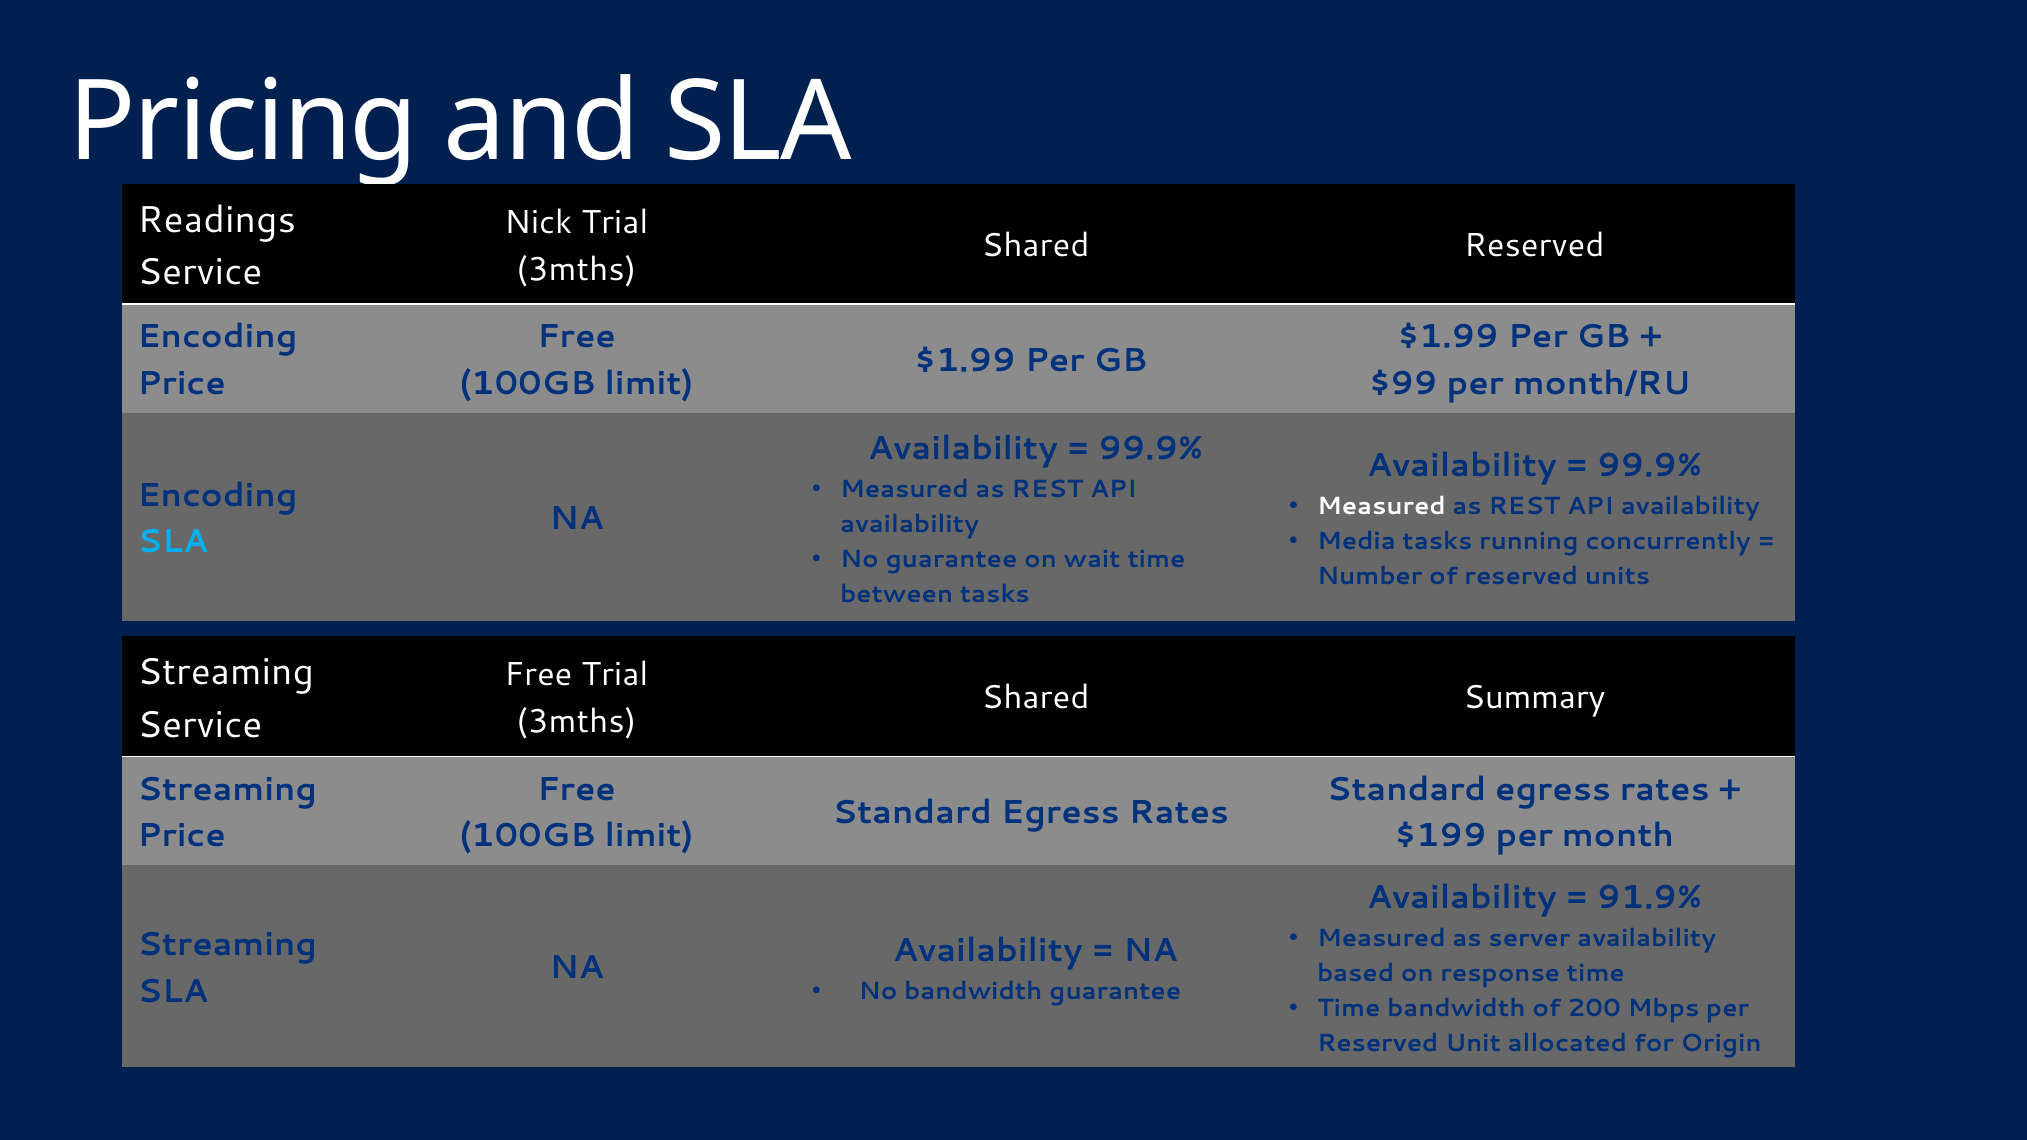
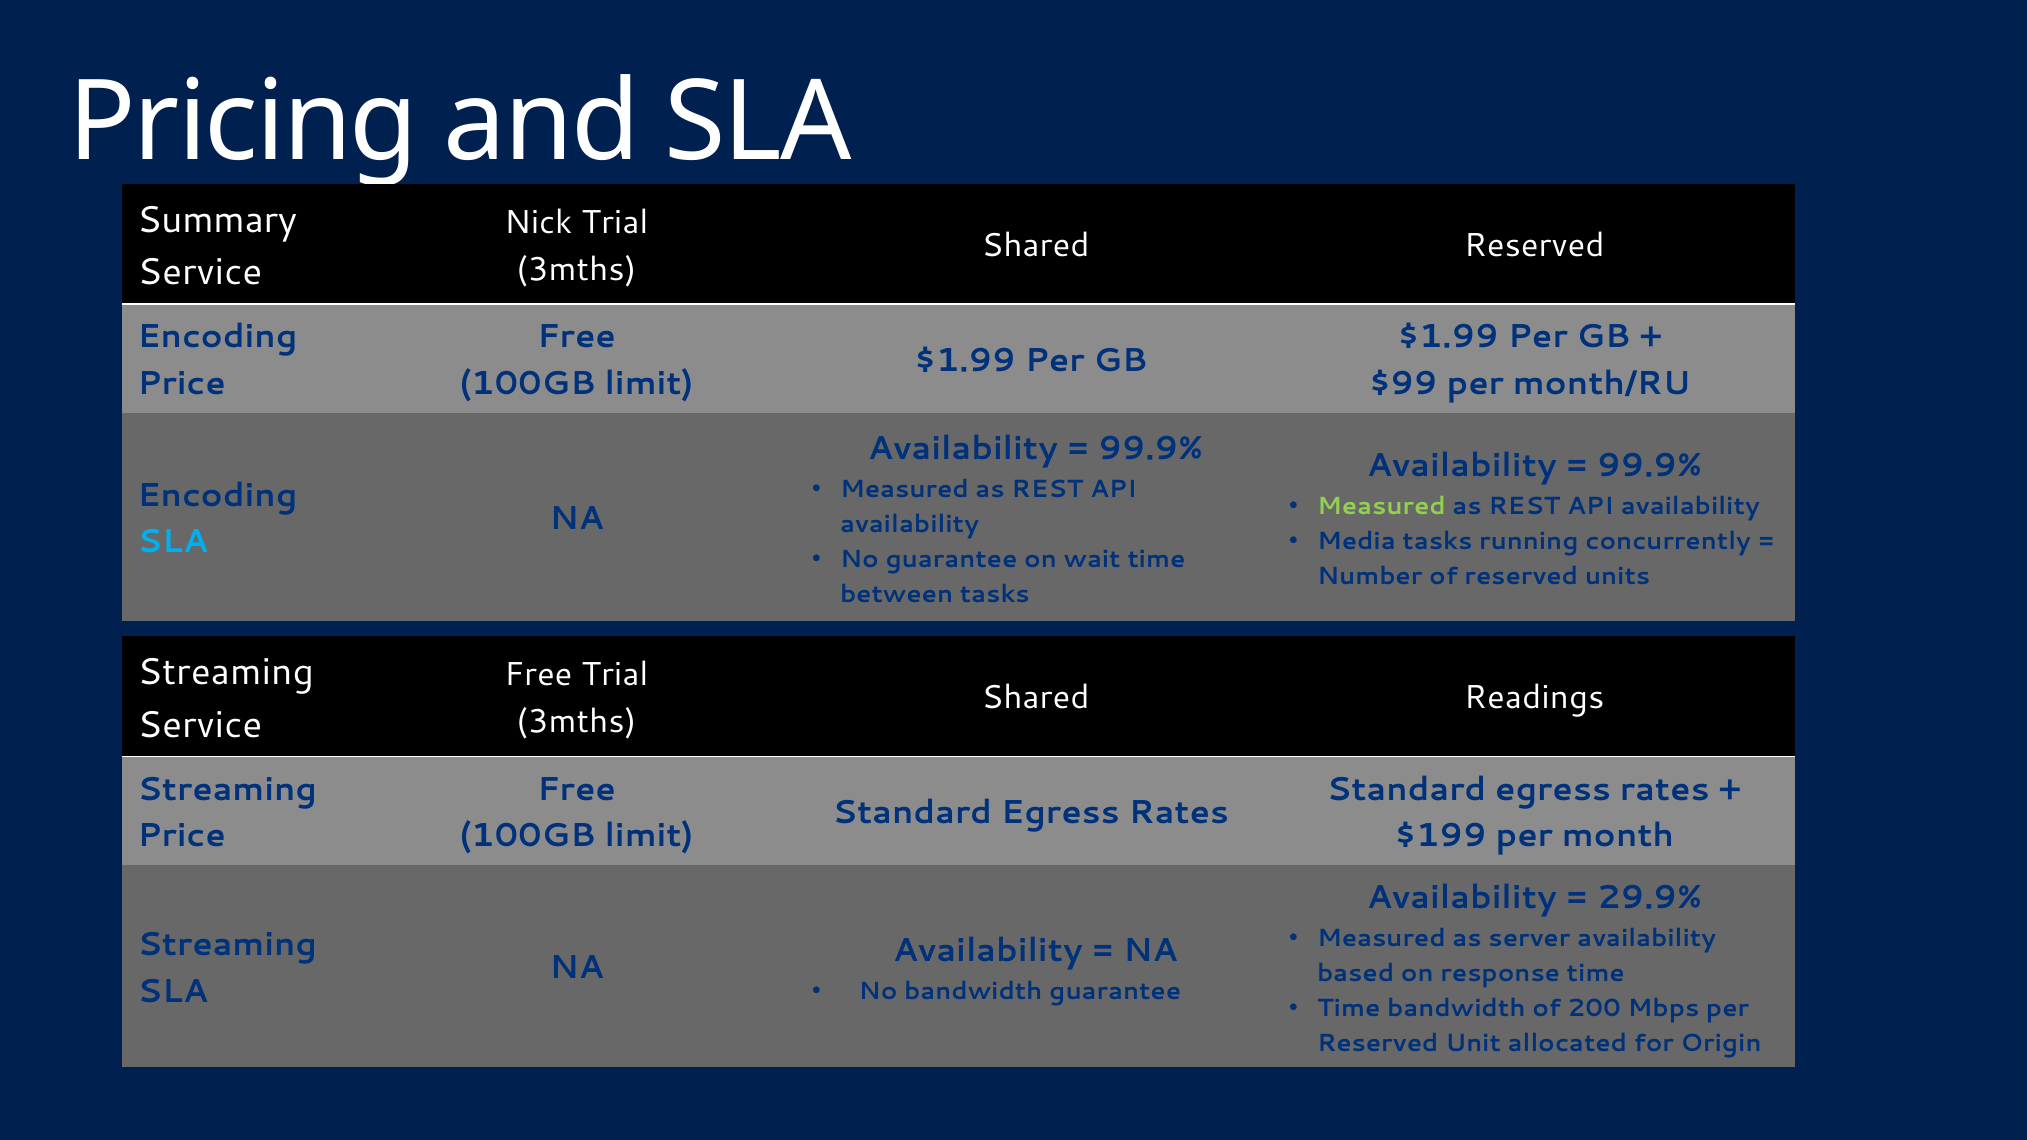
Readings: Readings -> Summary
Measured at (1381, 506) colour: white -> light green
Summary: Summary -> Readings
91.9%: 91.9% -> 29.9%
